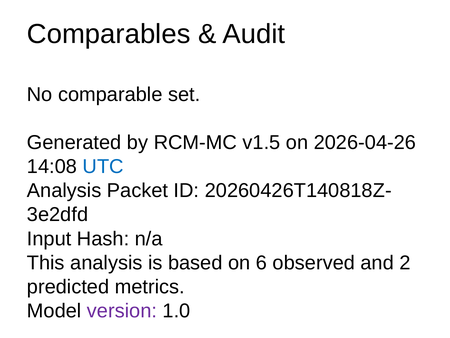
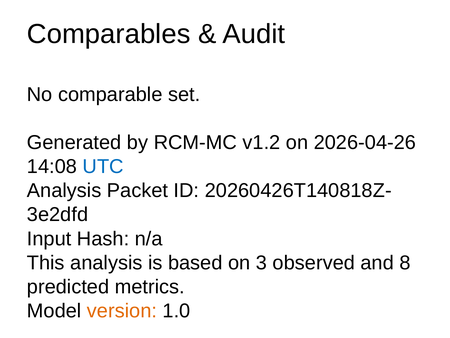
v1.5: v1.5 -> v1.2
6: 6 -> 3
2: 2 -> 8
version colour: purple -> orange
